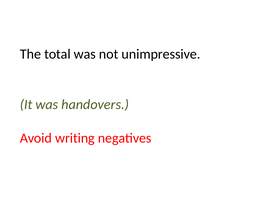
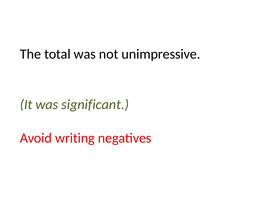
handovers: handovers -> significant
